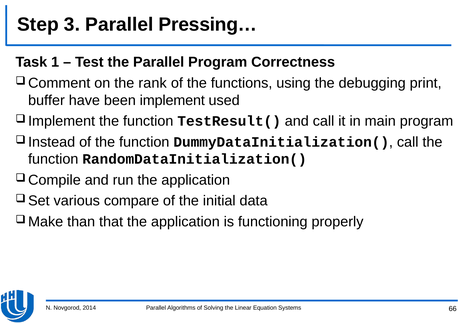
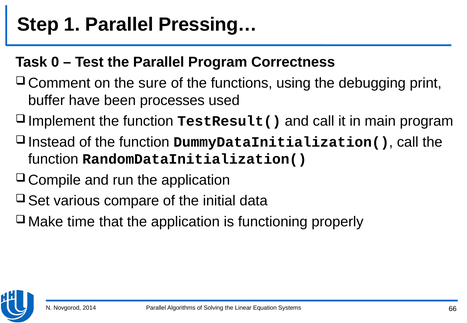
3: 3 -> 1
1: 1 -> 0
rank: rank -> sure
implement: implement -> processes
than: than -> time
